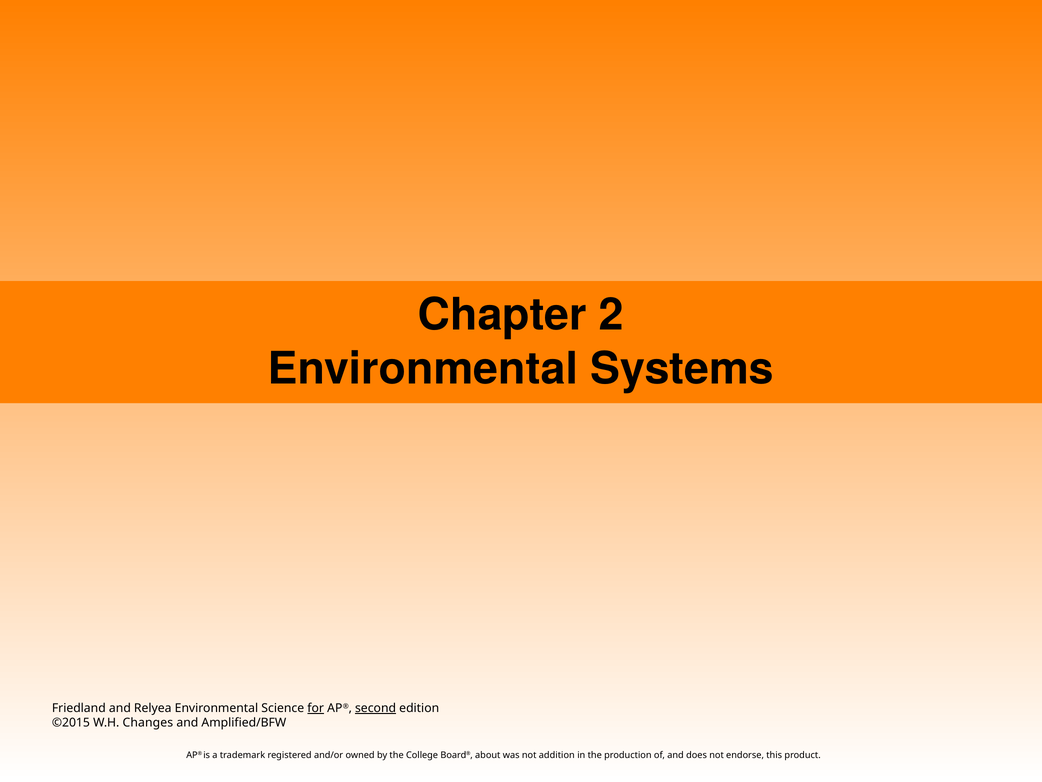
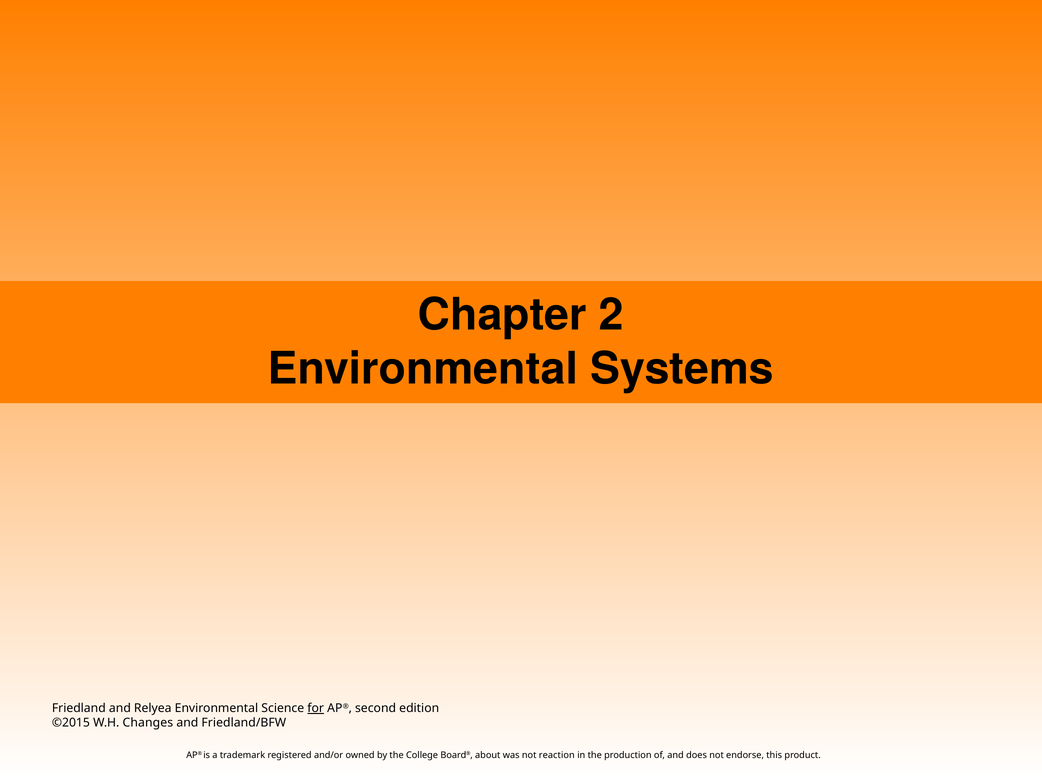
second underline: present -> none
Amplified/BFW: Amplified/BFW -> Friedland/BFW
addition: addition -> reaction
